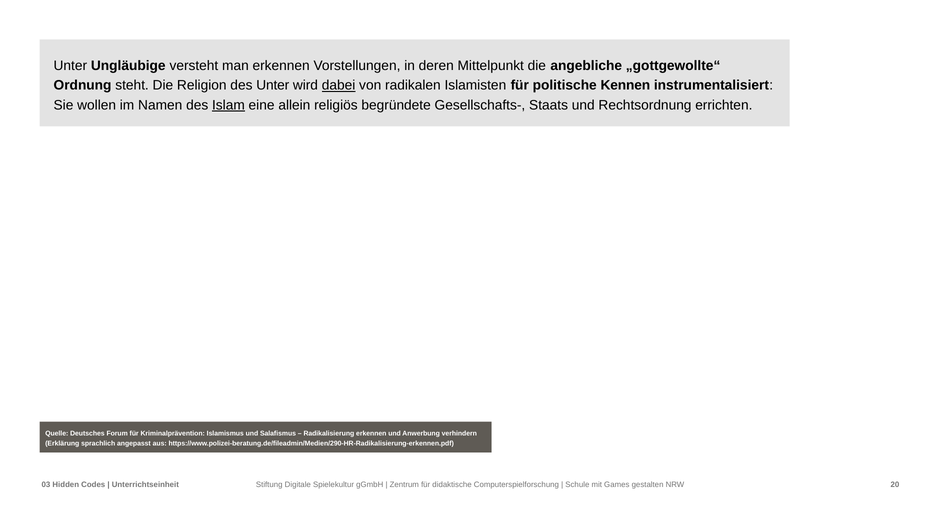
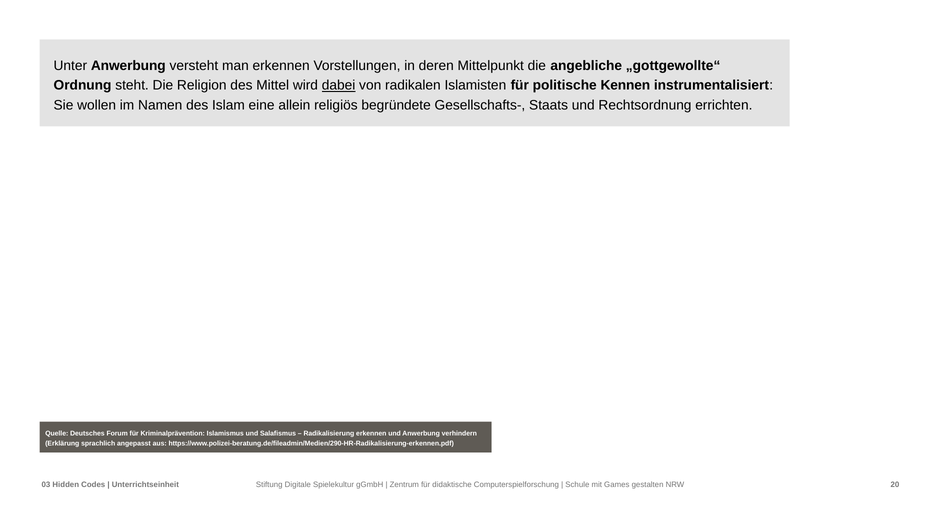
Unter Ungläubige: Ungläubige -> Anwerbung
des Unter: Unter -> Mittel
Islam underline: present -> none
